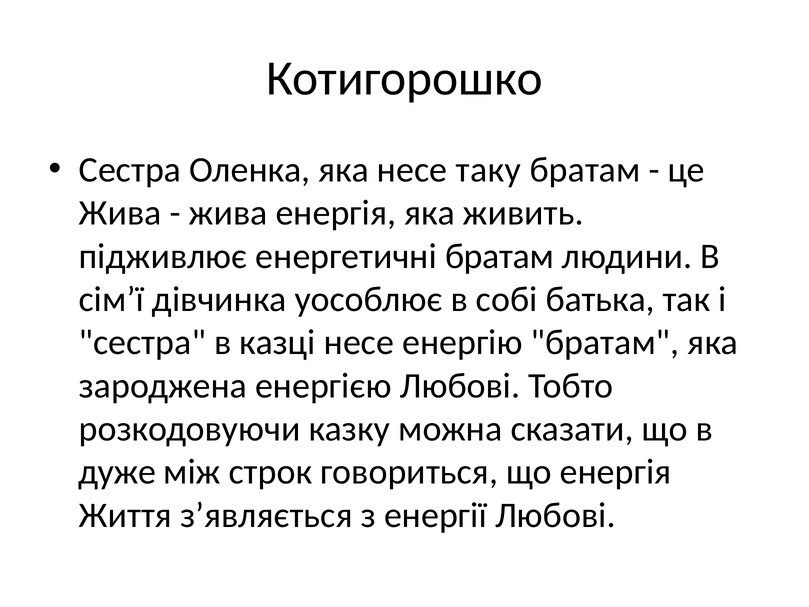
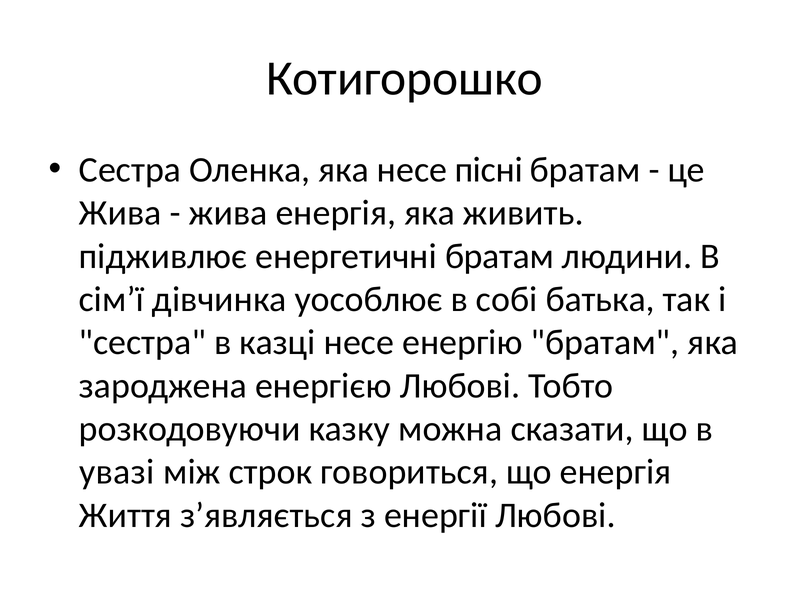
таку: таку -> пісні
дуже: дуже -> увазі
